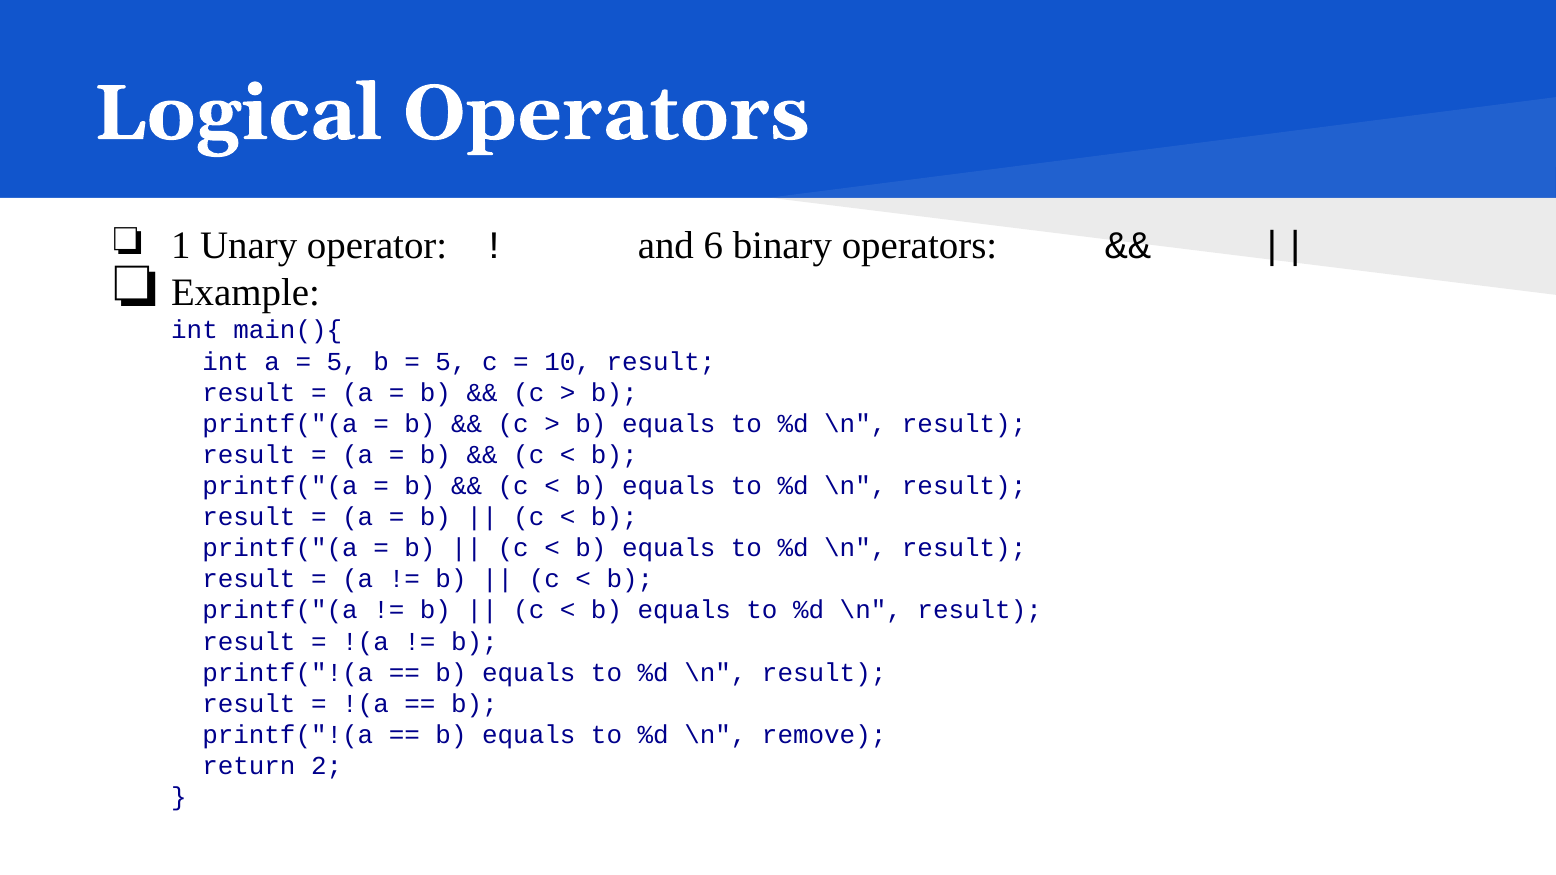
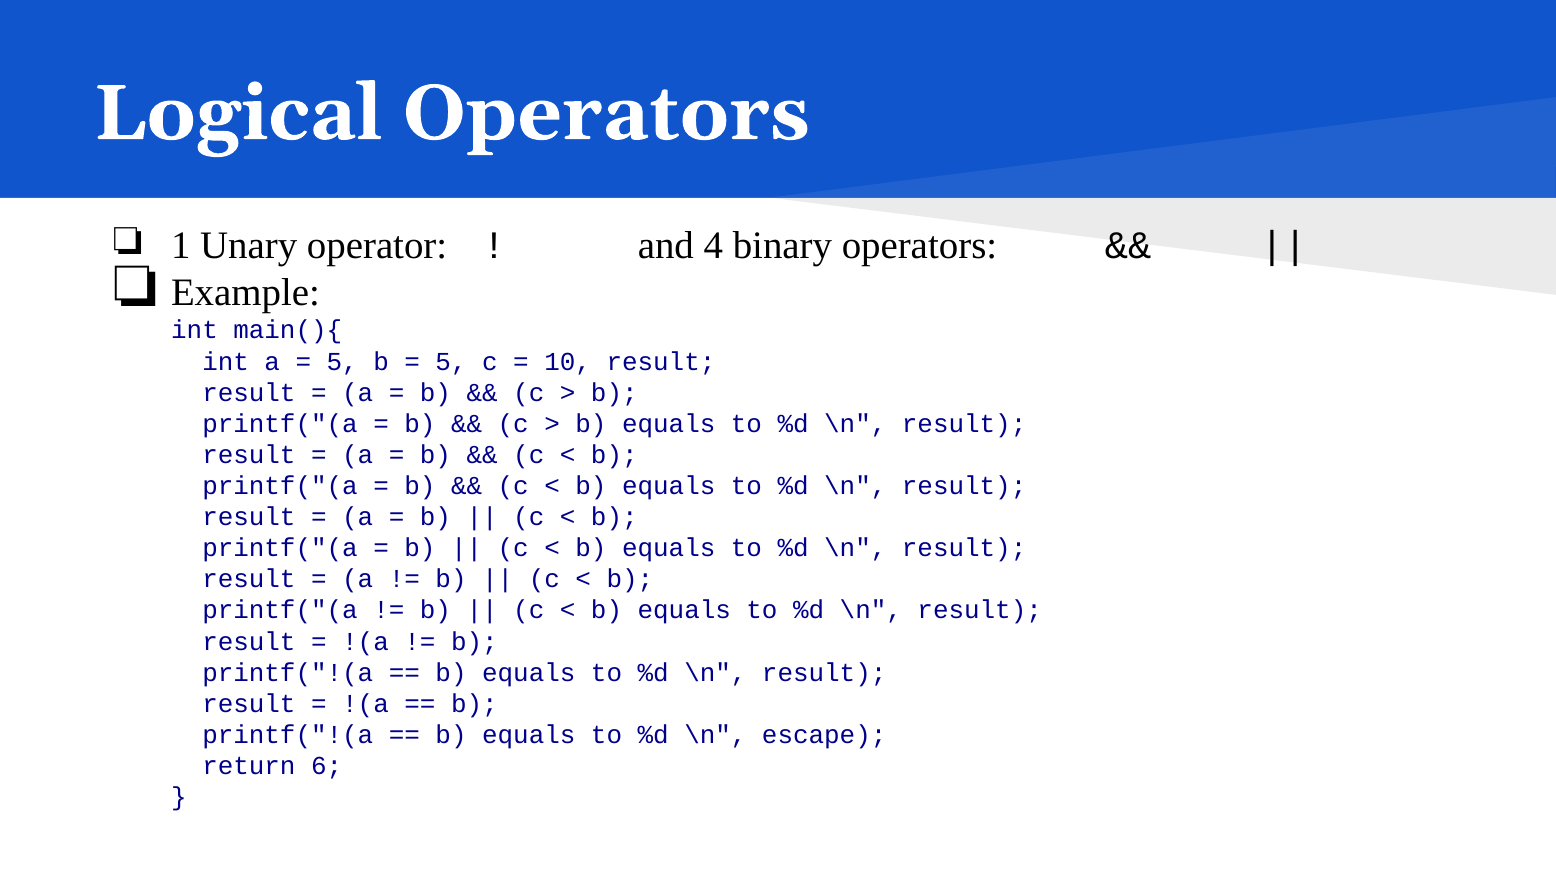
6: 6 -> 4
remove: remove -> escape
2: 2 -> 6
